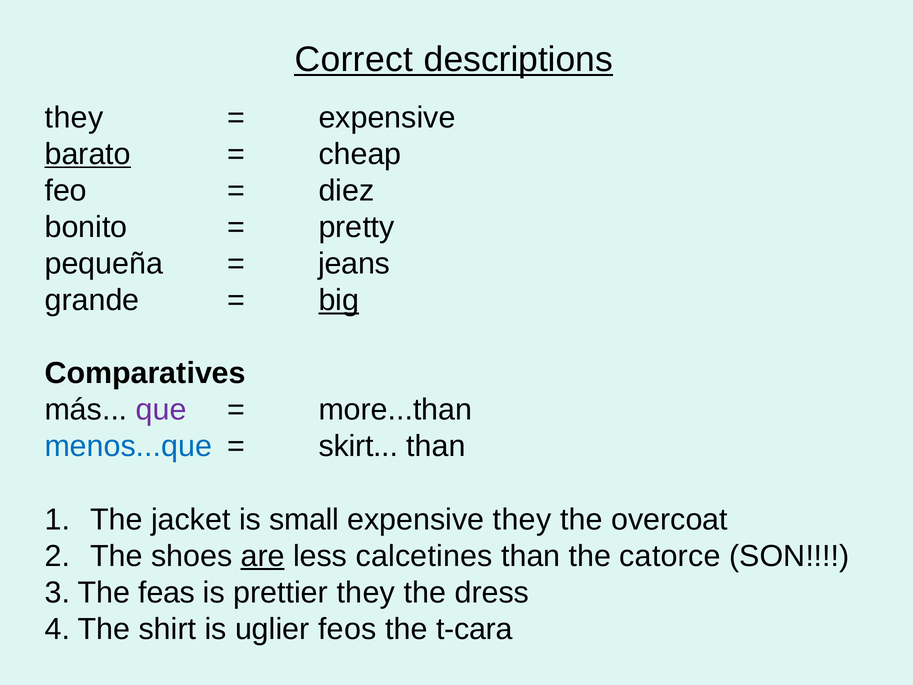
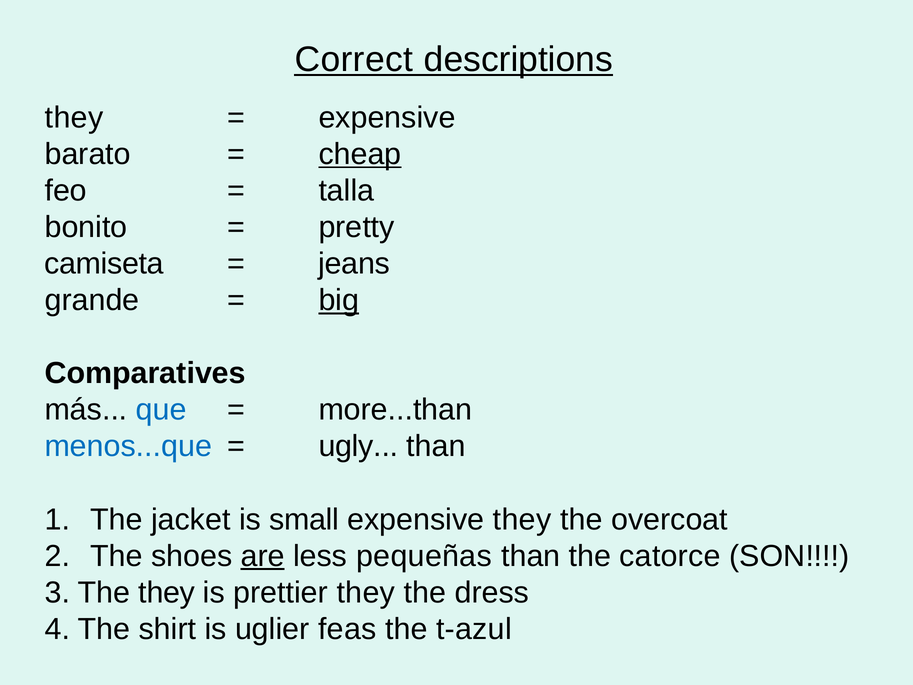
barato underline: present -> none
cheap underline: none -> present
diez: diez -> talla
pequeña: pequeña -> camiseta
que colour: purple -> blue
skirt: skirt -> ugly
calcetines: calcetines -> pequeñas
The feas: feas -> they
feos: feos -> feas
t-cara: t-cara -> t-azul
